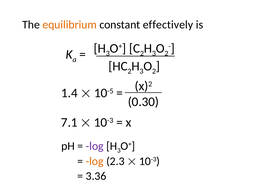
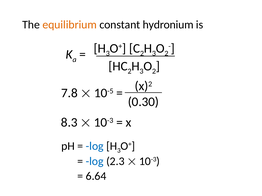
effectively: effectively -> hydronium
1.4: 1.4 -> 7.8
7.1: 7.1 -> 8.3
log at (95, 146) colour: purple -> blue
log at (95, 162) colour: orange -> blue
3.36: 3.36 -> 6.64
